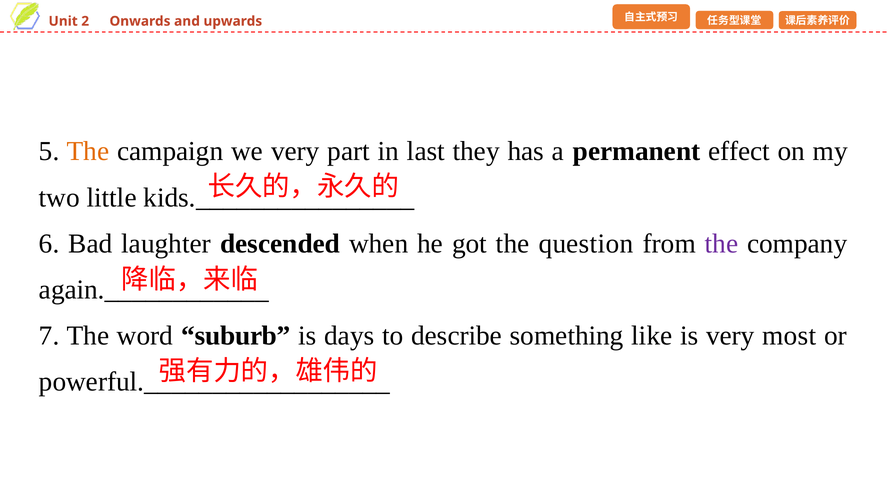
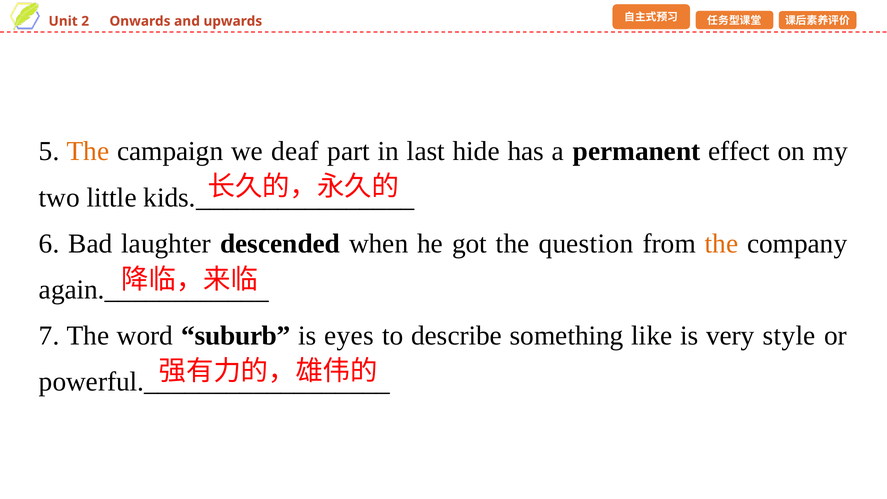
we very: very -> deaf
they: they -> hide
the at (721, 243) colour: purple -> orange
days: days -> eyes
most: most -> style
